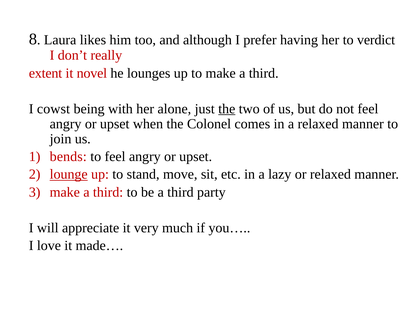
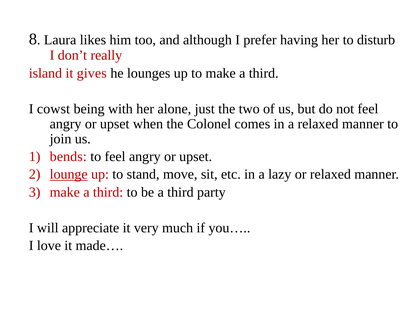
verdict: verdict -> disturb
extent: extent -> island
novel: novel -> gives
the at (227, 109) underline: present -> none
